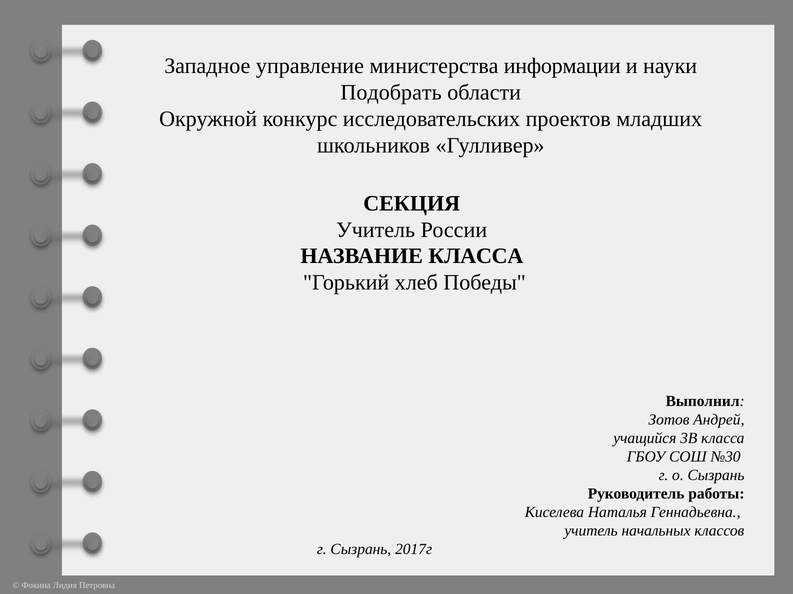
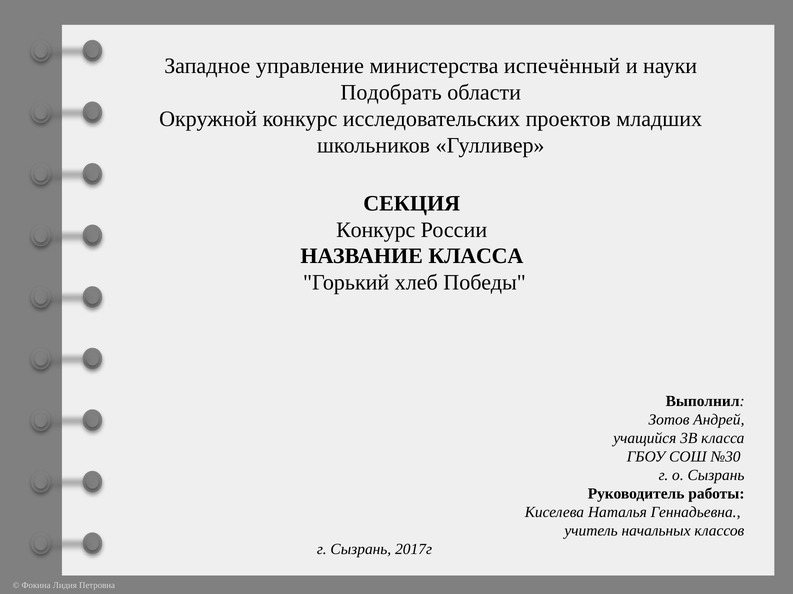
информации: информации -> испечённый
Учитель at (376, 230): Учитель -> Конкурс
